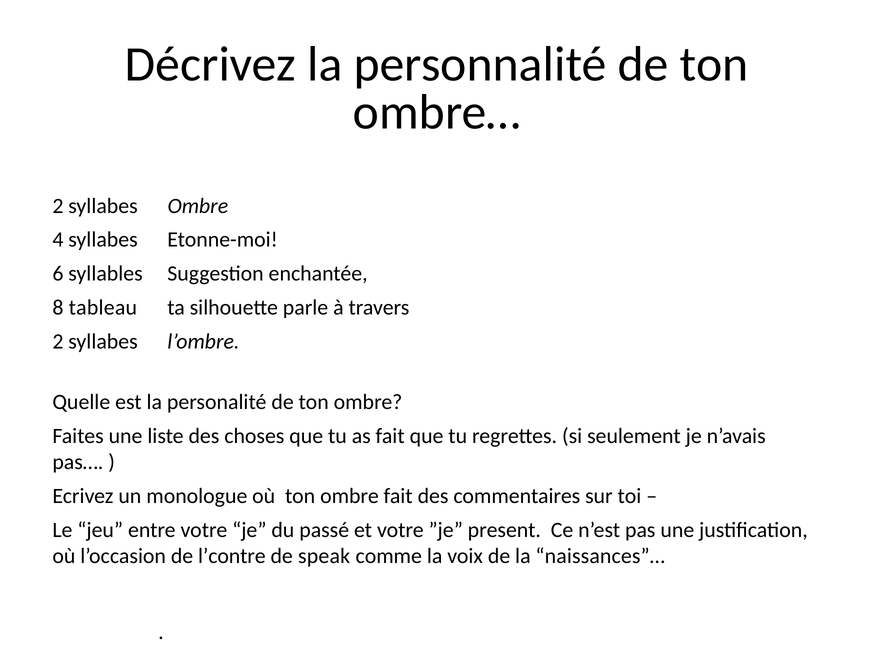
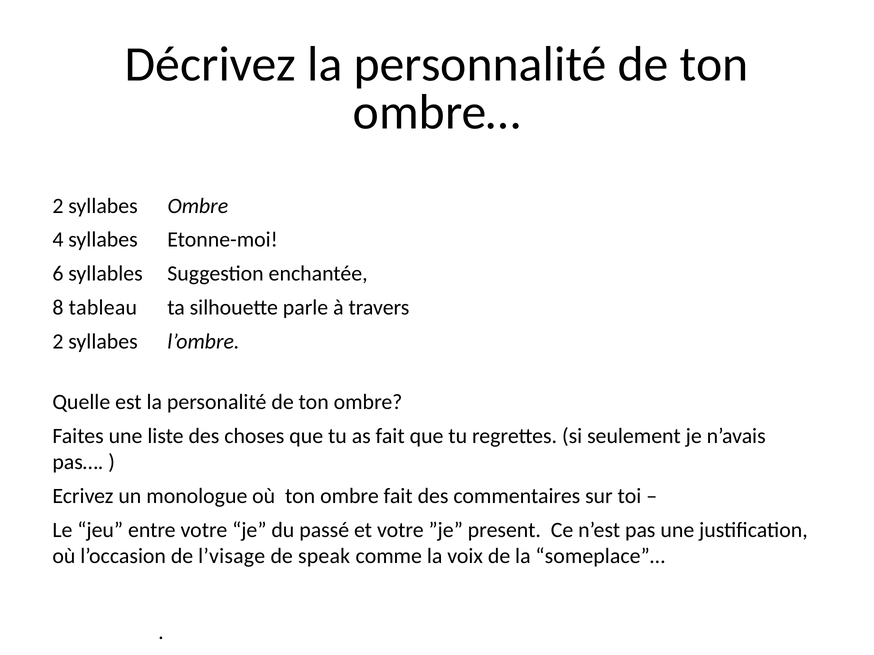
l’contre: l’contre -> l’visage
naissances”…: naissances”… -> someplace”…
